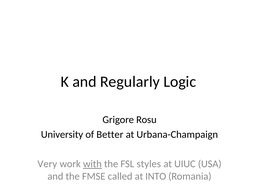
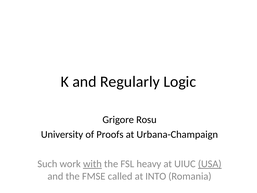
Better: Better -> Proofs
Very: Very -> Such
styles: styles -> heavy
USA underline: none -> present
